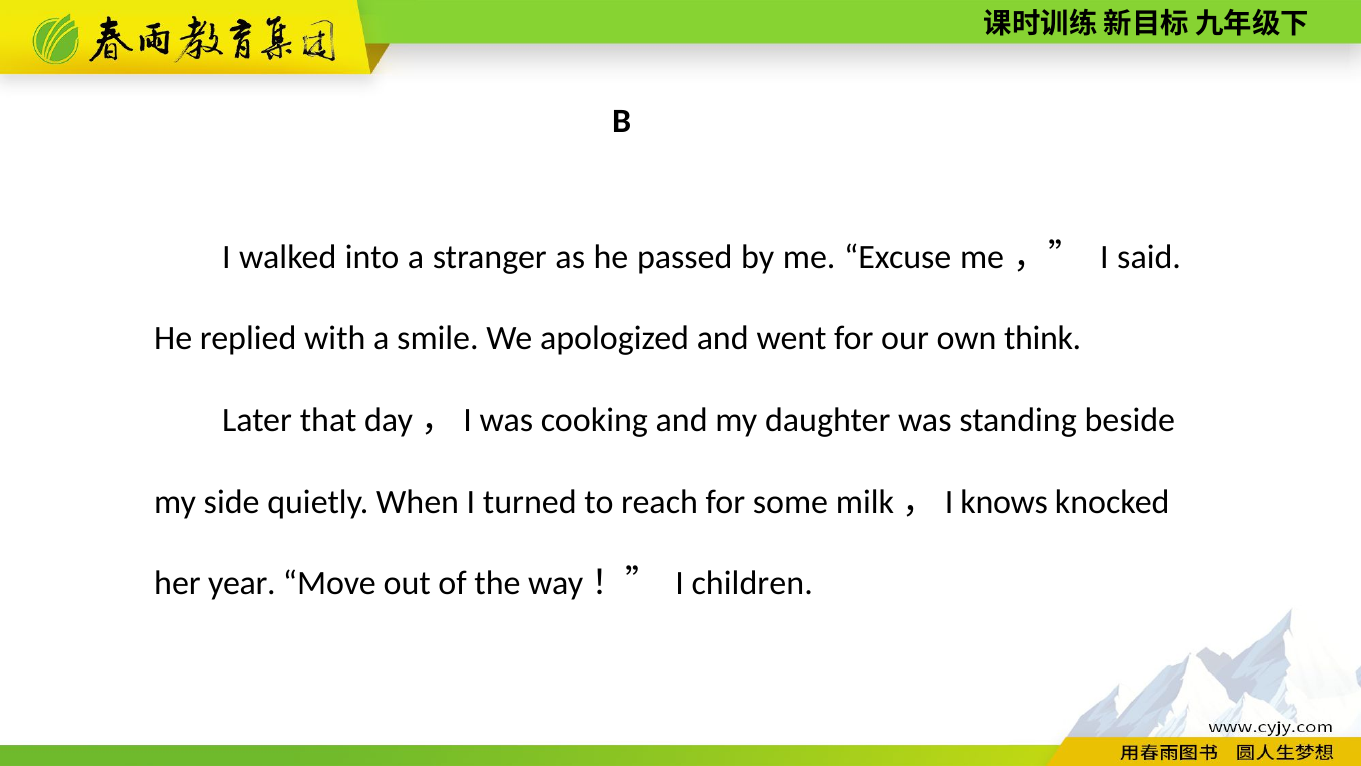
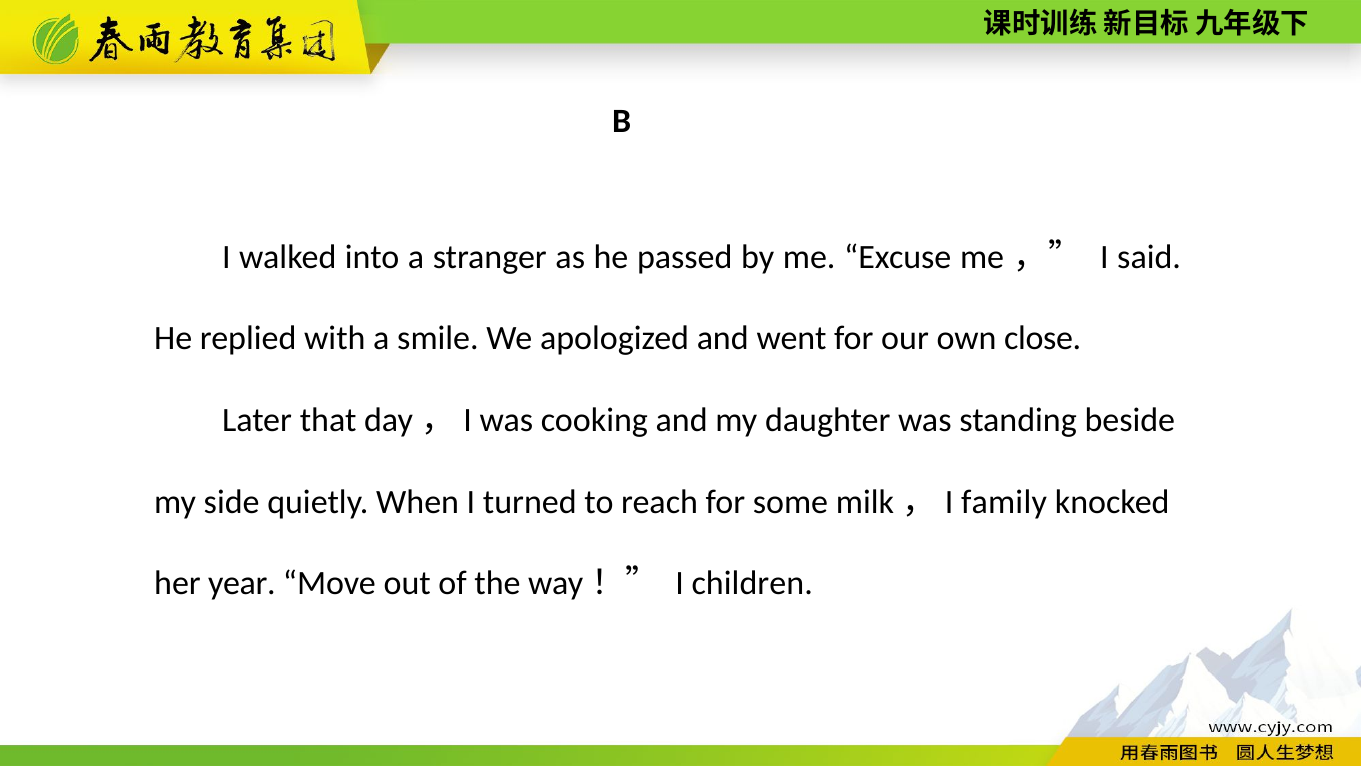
think: think -> close
knows: knows -> family
